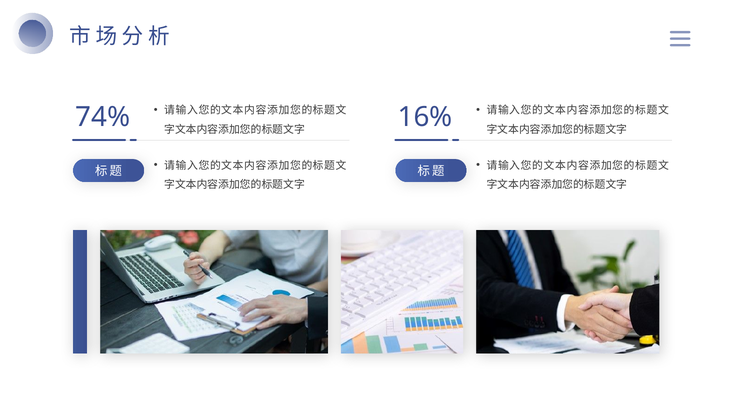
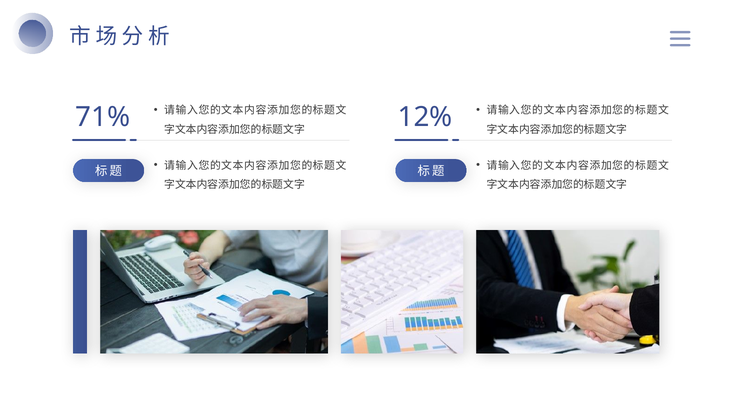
74%: 74% -> 71%
16%: 16% -> 12%
